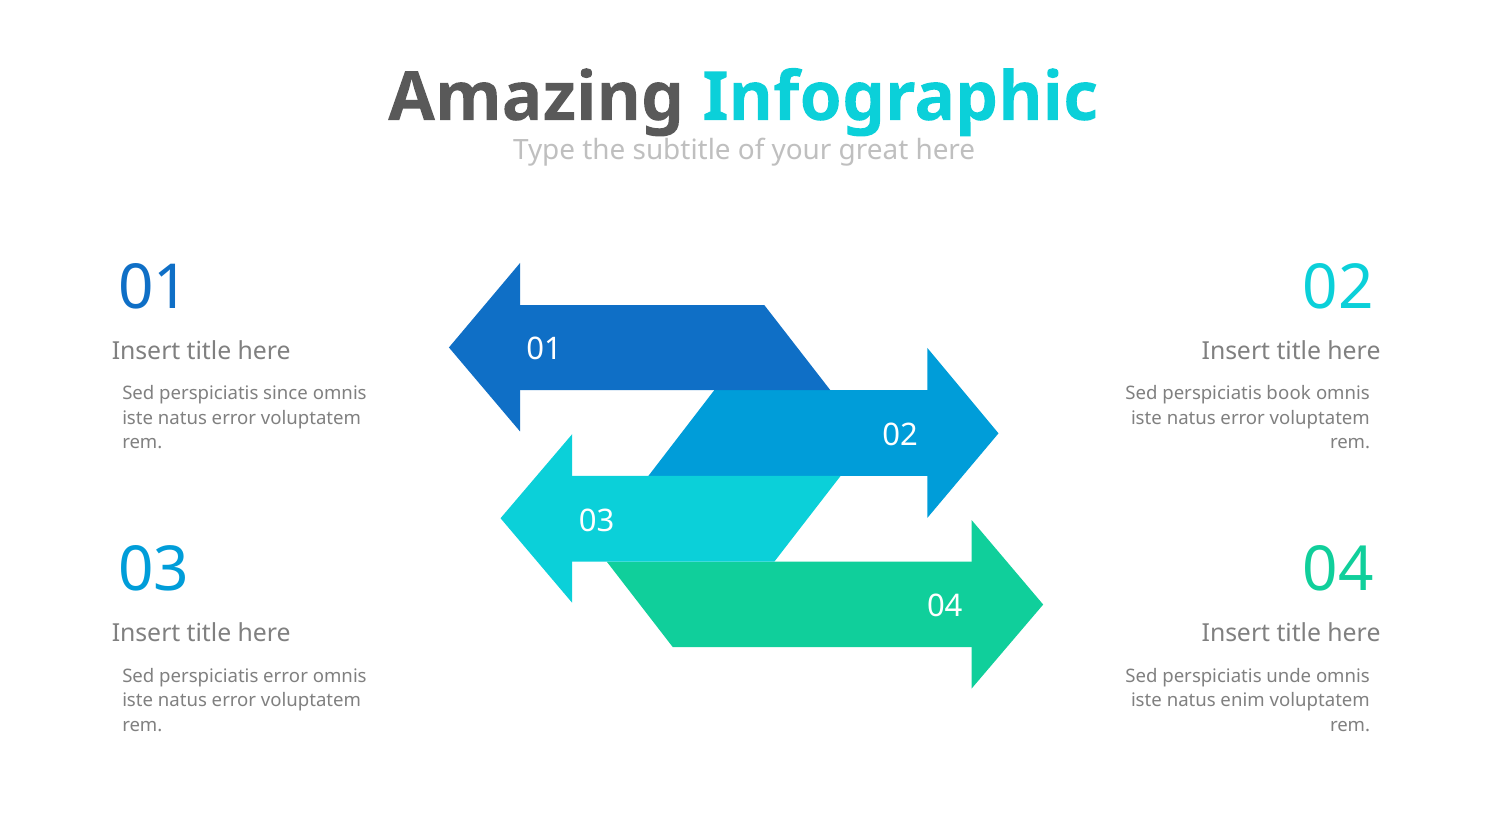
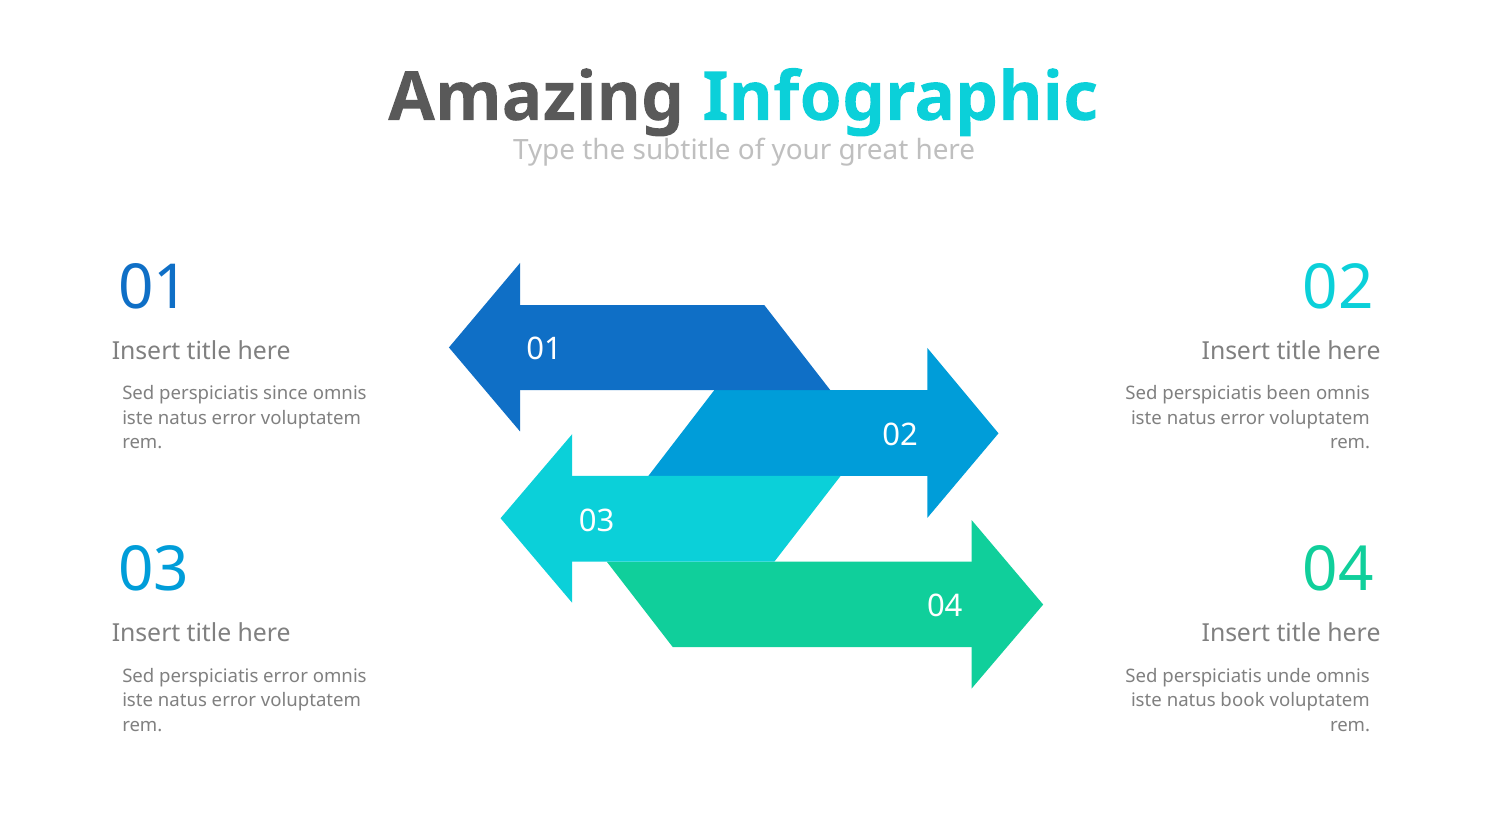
book: book -> been
enim: enim -> book
